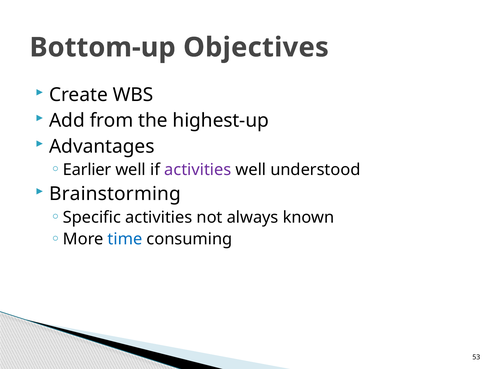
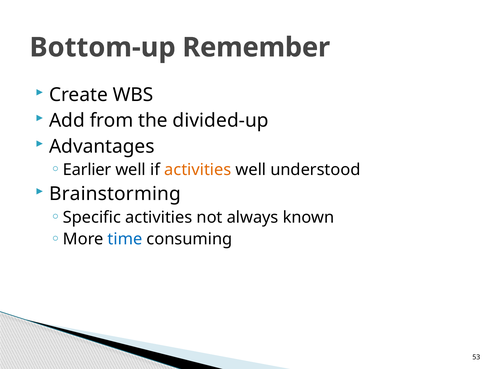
Objectives: Objectives -> Remember
highest-up: highest-up -> divided-up
activities at (198, 170) colour: purple -> orange
